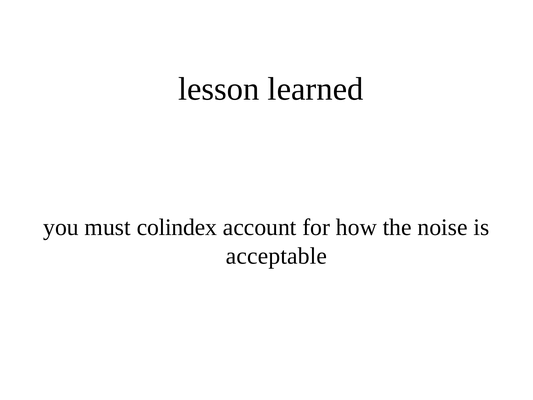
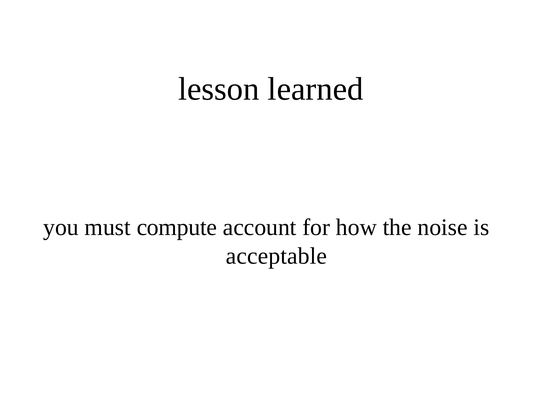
colindex: colindex -> compute
